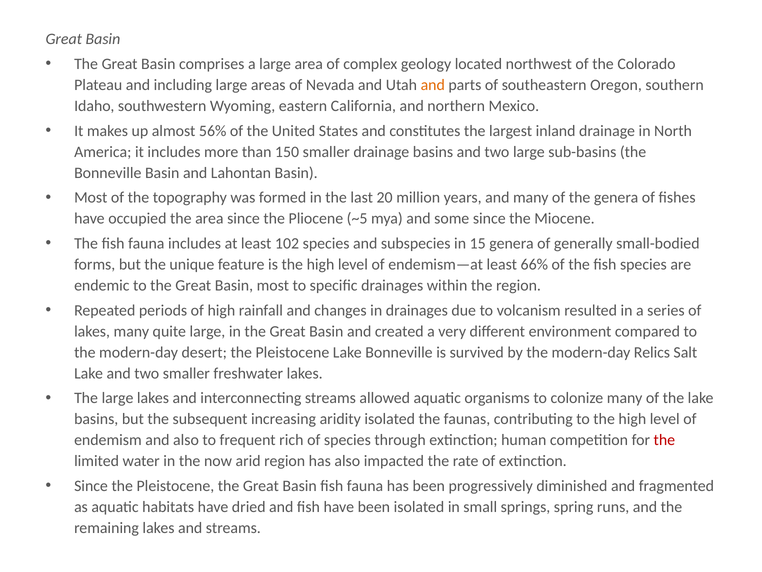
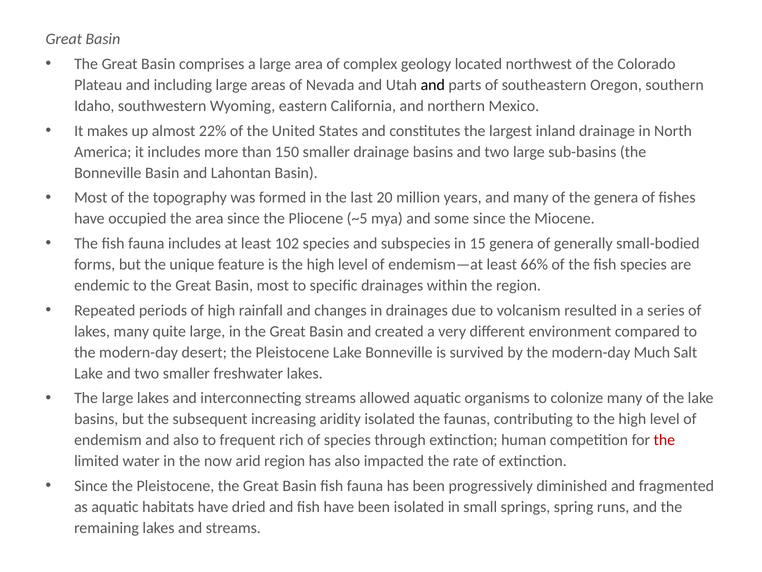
and at (433, 85) colour: orange -> black
56%: 56% -> 22%
Relics: Relics -> Much
